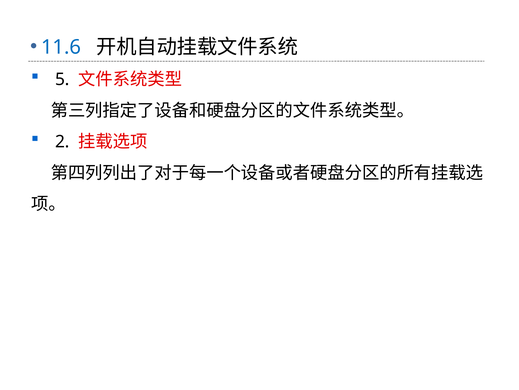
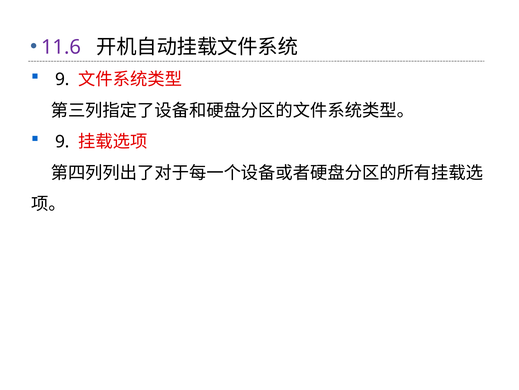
11.6 colour: blue -> purple
5 at (62, 79): 5 -> 9
2 at (62, 142): 2 -> 9
